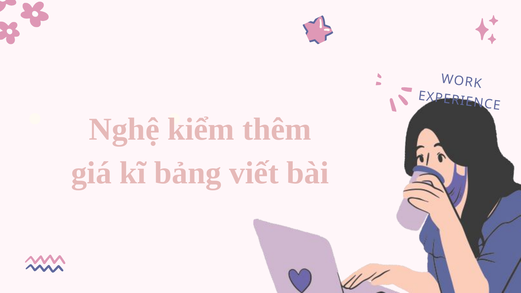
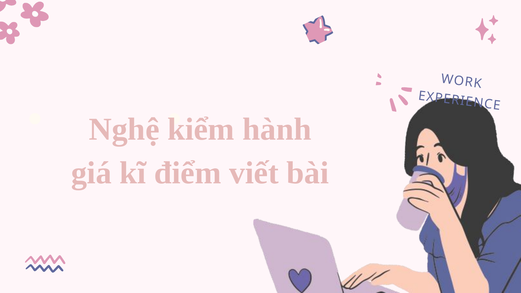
thêm: thêm -> hành
bảng: bảng -> điểm
